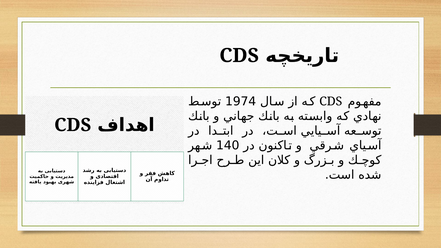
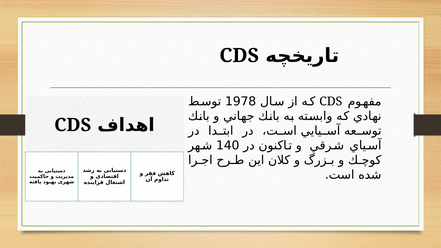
1974: 1974 -> 1978
